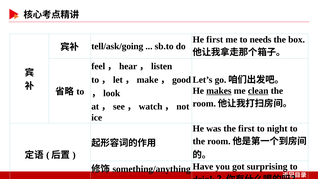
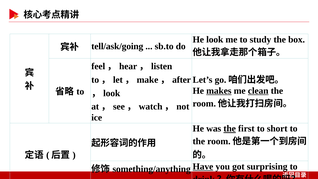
He first: first -> look
needs: needs -> study
good: good -> after
the at (230, 129) underline: none -> present
night: night -> short
Have underline: none -> present
